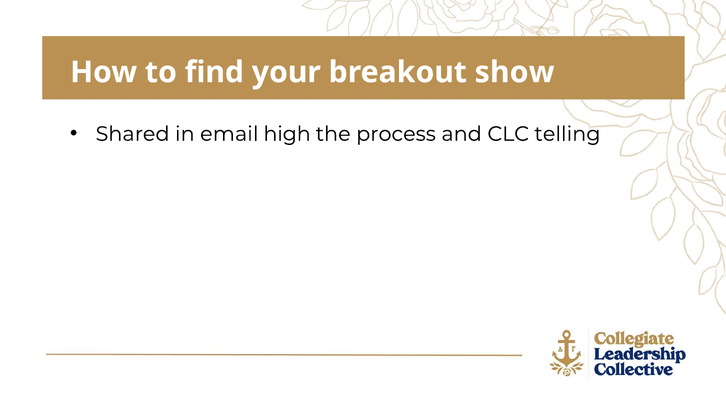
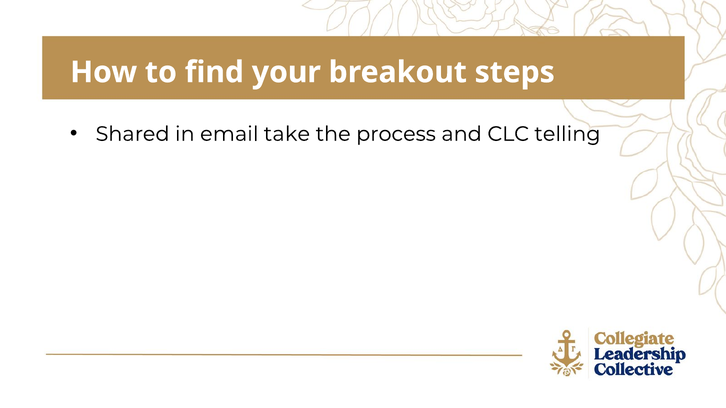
show: show -> steps
high: high -> take
